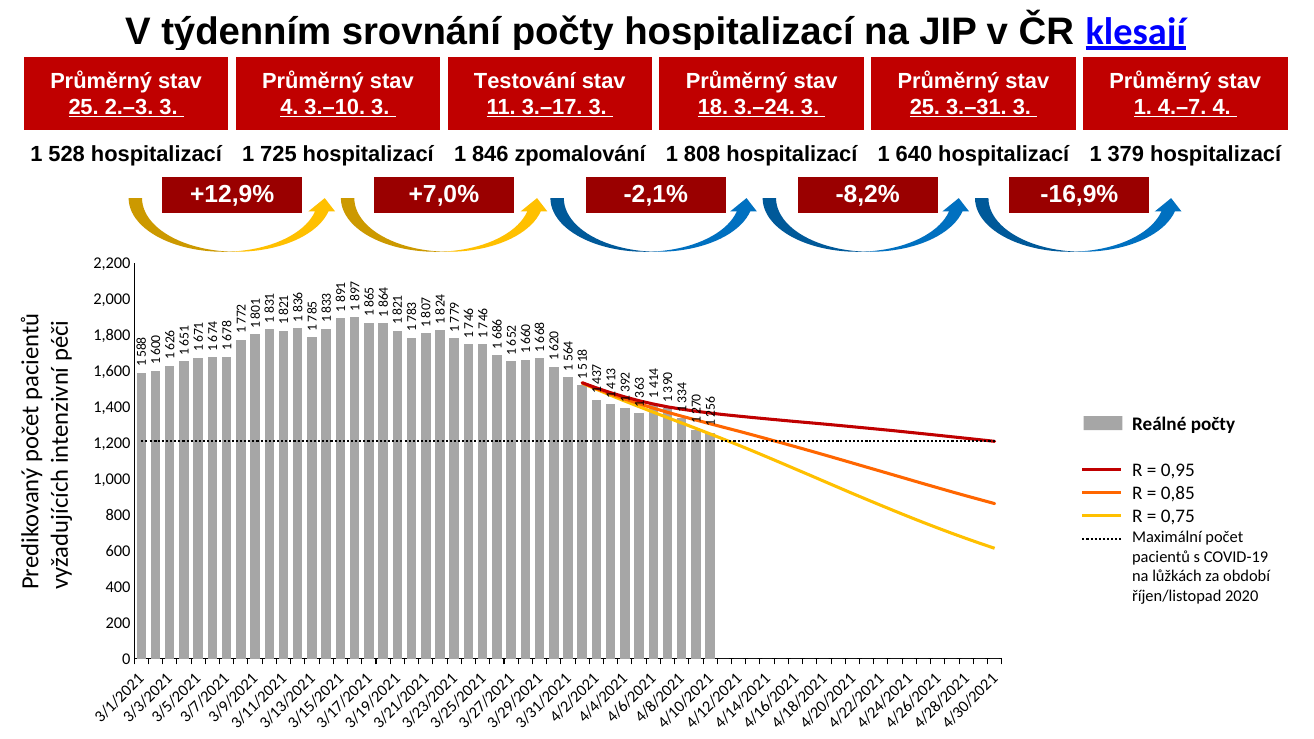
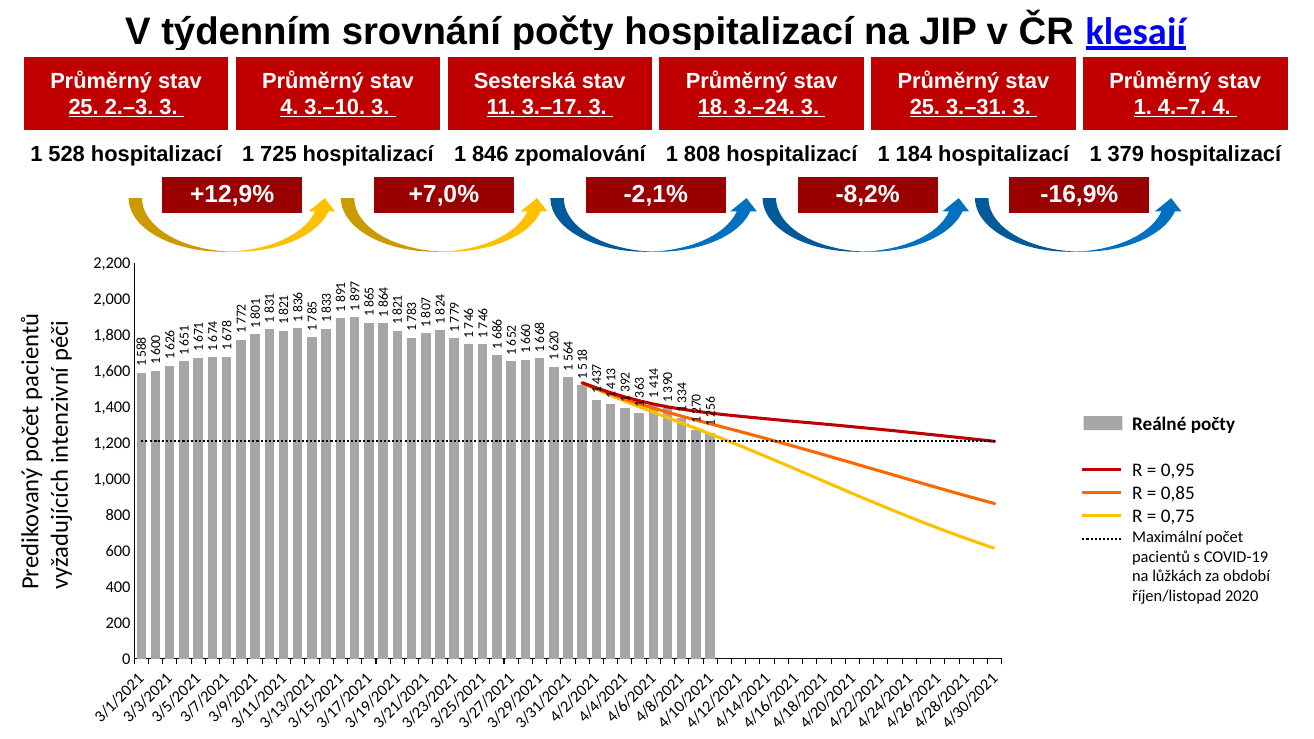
Testování: Testování -> Sesterská
640: 640 -> 184
